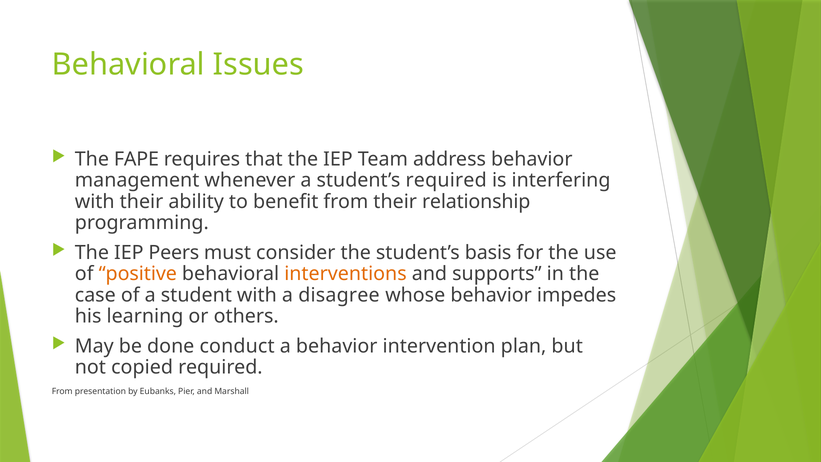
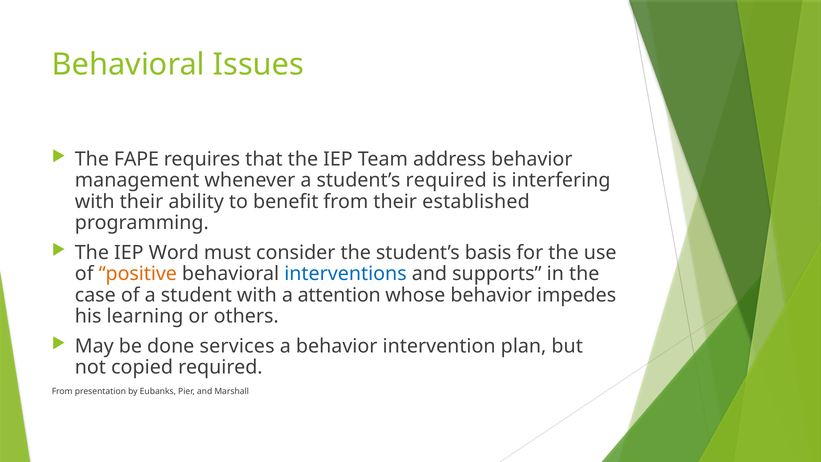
relationship: relationship -> established
Peers: Peers -> Word
interventions colour: orange -> blue
disagree: disagree -> attention
conduct: conduct -> services
